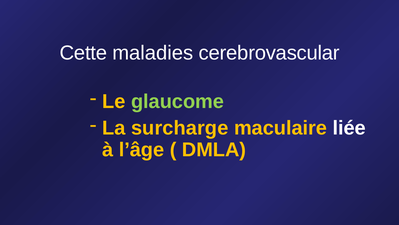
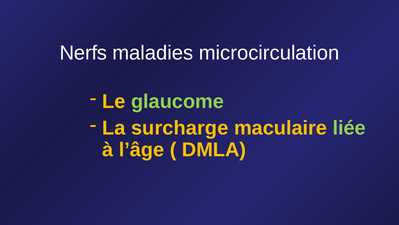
Cette: Cette -> Nerfs
cerebrovascular: cerebrovascular -> microcirculation
liée colour: white -> light green
